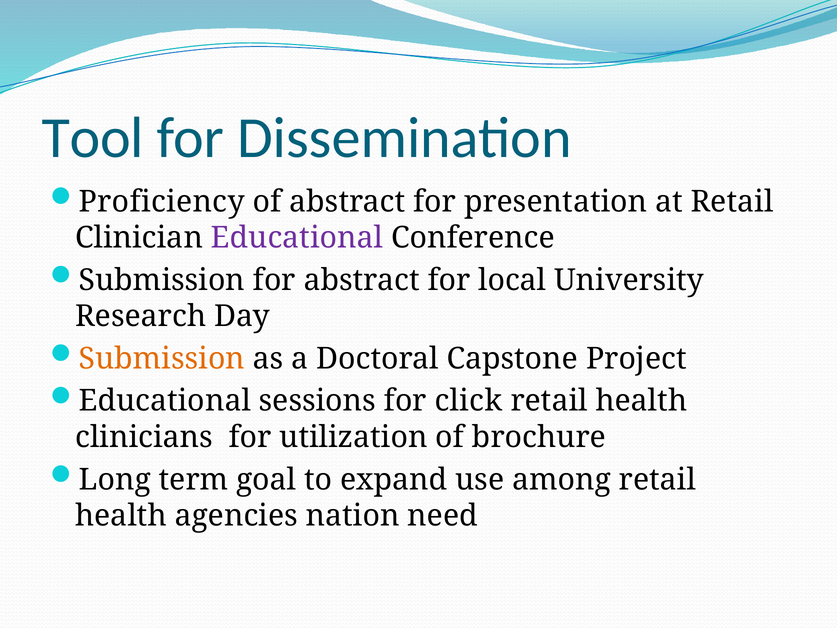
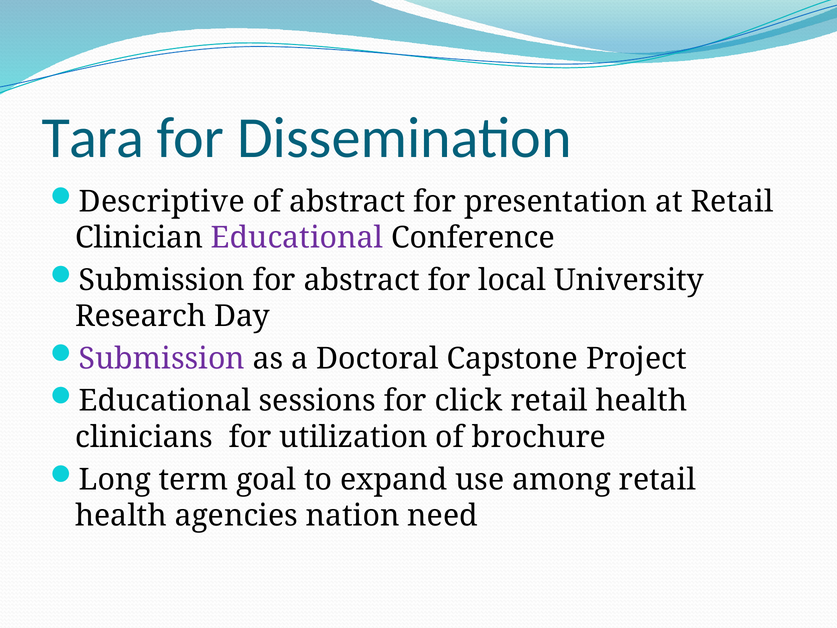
Tool: Tool -> Tara
Proficiency: Proficiency -> Descriptive
Submission at (162, 359) colour: orange -> purple
